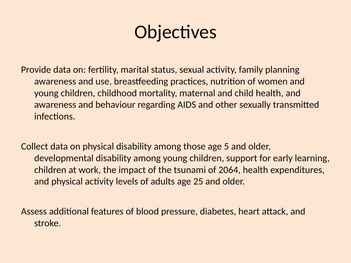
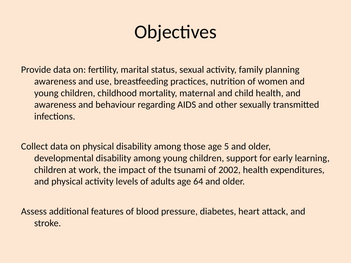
2064: 2064 -> 2002
25: 25 -> 64
